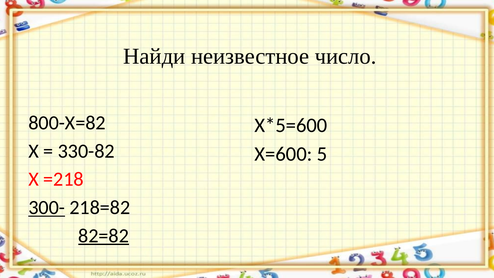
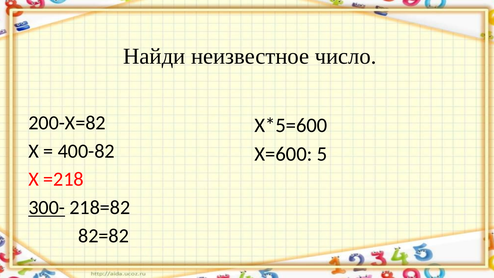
800-Х=82: 800-Х=82 -> 200-Х=82
330-82: 330-82 -> 400-82
82=82 underline: present -> none
